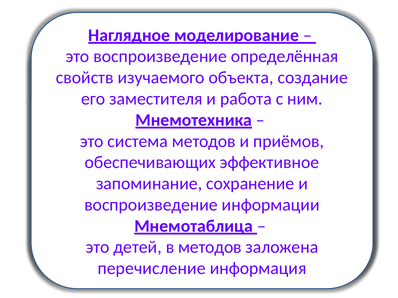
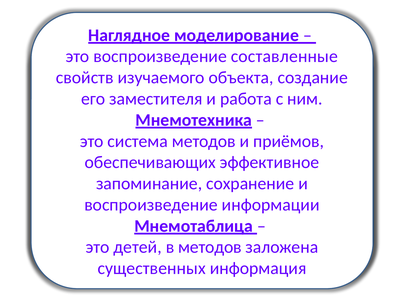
определённая: определённая -> составленные
перечисление: перечисление -> существенных
